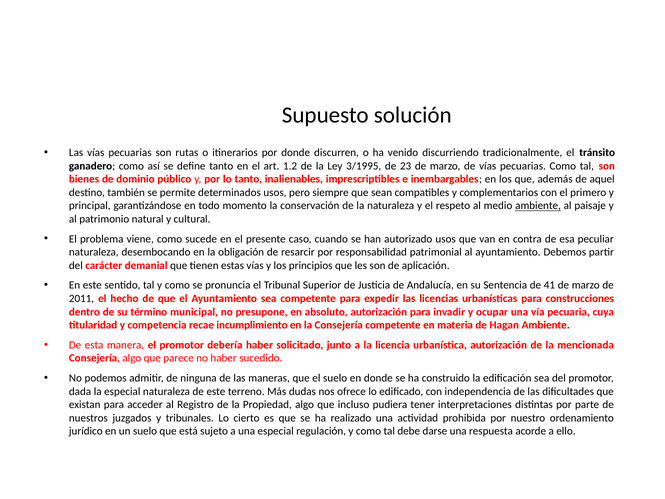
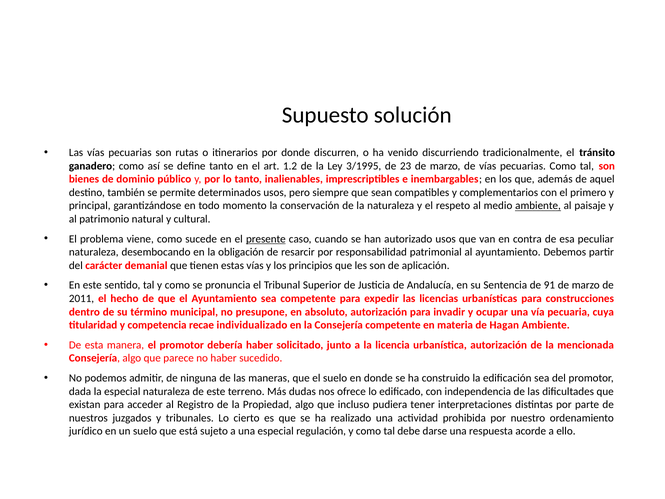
presente underline: none -> present
41: 41 -> 91
incumplimiento: incumplimiento -> individualizado
